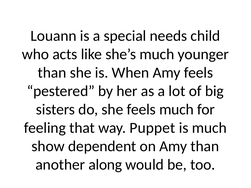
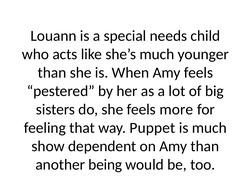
feels much: much -> more
along: along -> being
